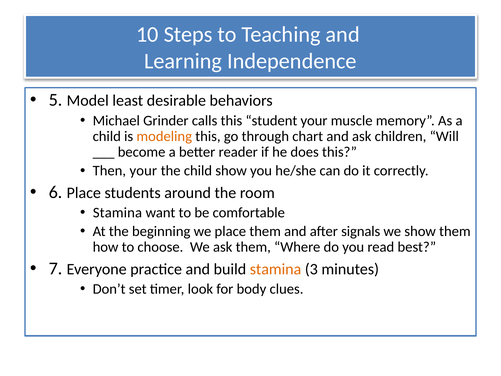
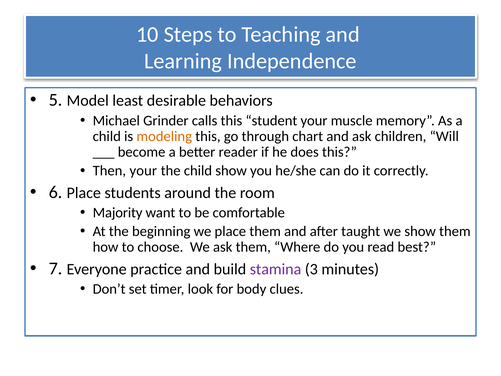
Stamina at (117, 213): Stamina -> Majority
signals: signals -> taught
stamina at (276, 269) colour: orange -> purple
